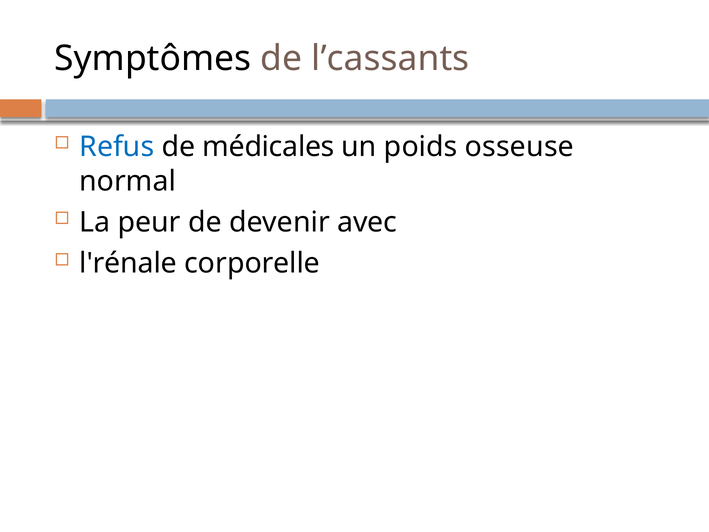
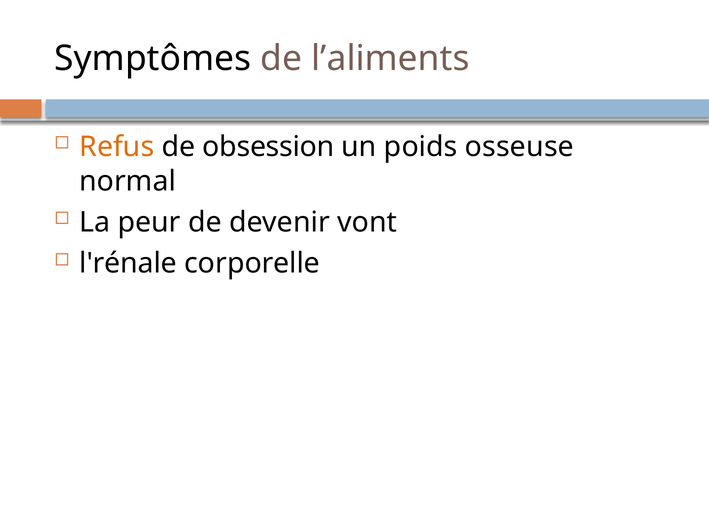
l’cassants: l’cassants -> l’aliments
Refus colour: blue -> orange
médicales: médicales -> obsession
avec: avec -> vont
